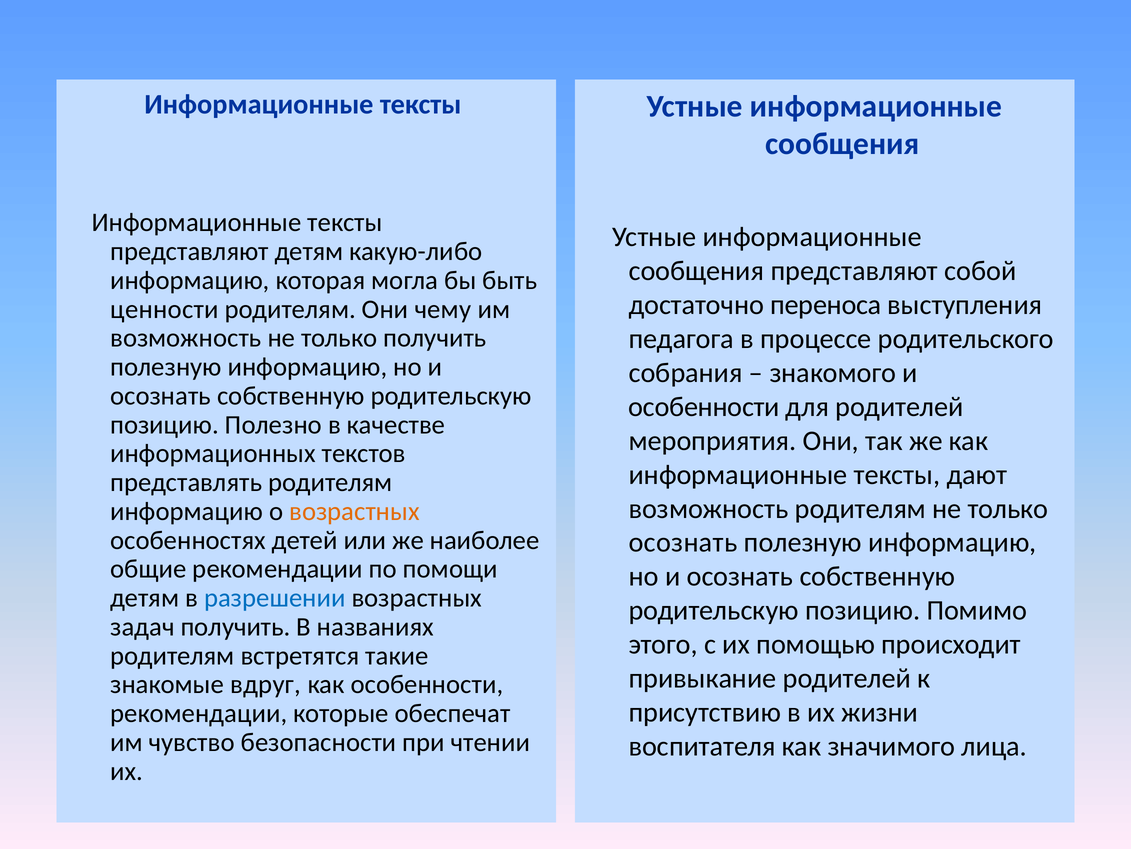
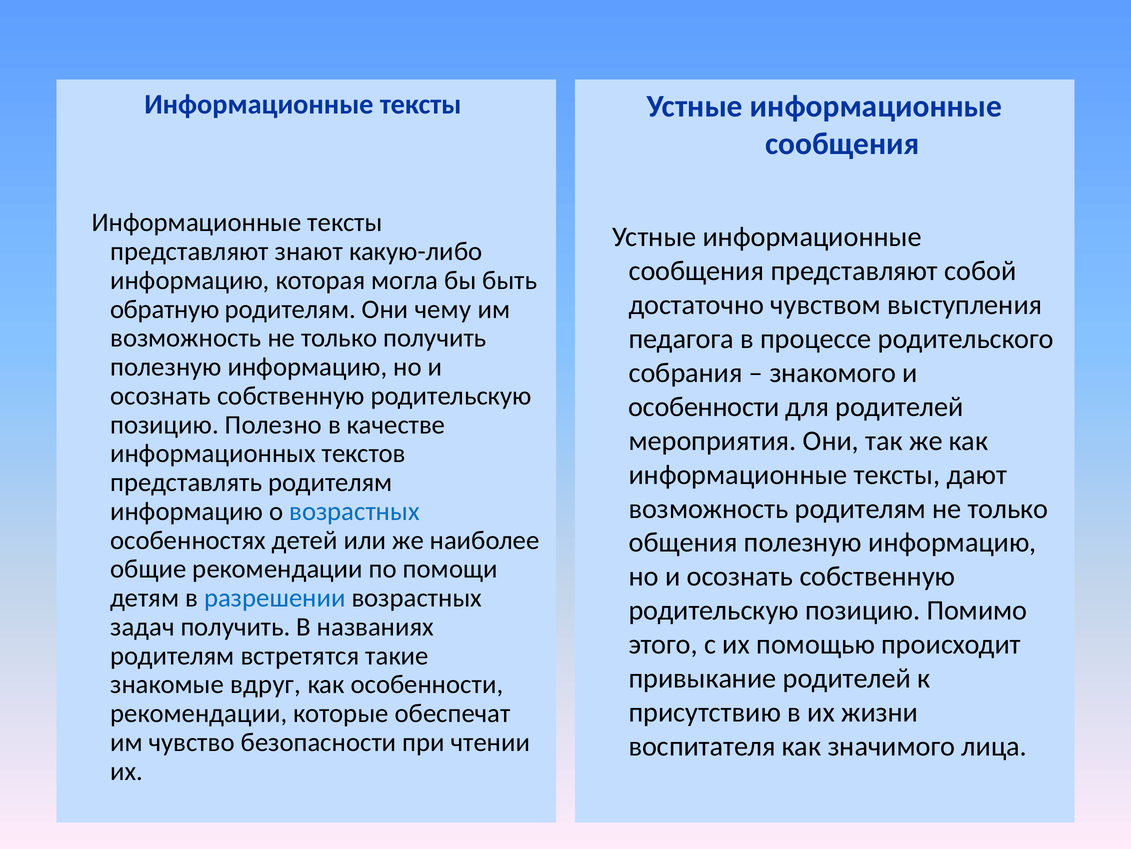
представляют детям: детям -> знают
переноса: переноса -> чувством
ценности: ценности -> обратную
возрастных at (354, 511) colour: orange -> blue
осознать at (683, 542): осознать -> общения
